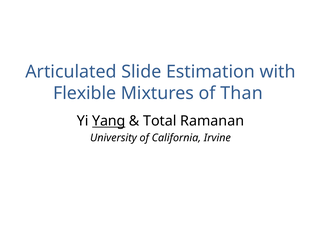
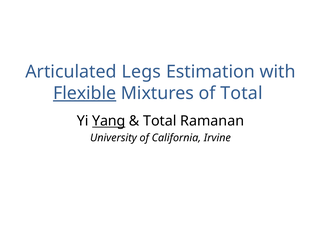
Slide: Slide -> Legs
Flexible underline: none -> present
of Than: Than -> Total
